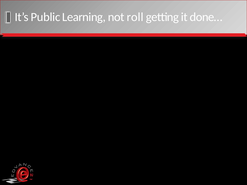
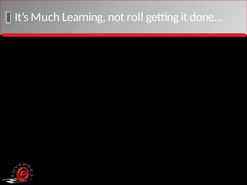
Public: Public -> Much
